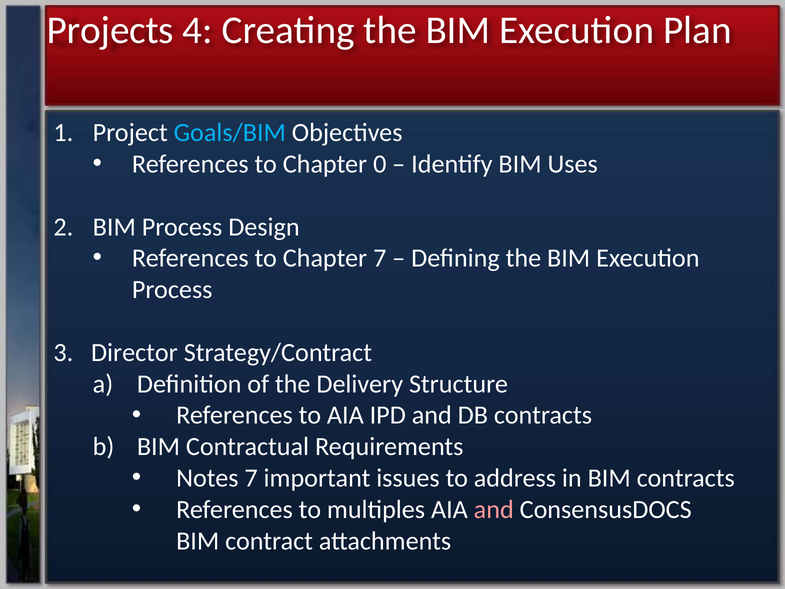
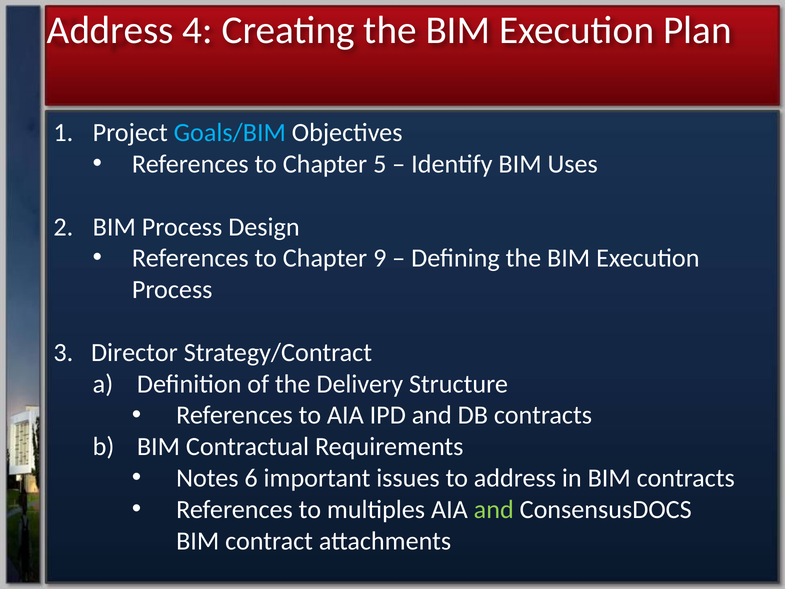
Projects at (110, 30): Projects -> Address
0: 0 -> 5
Chapter 7: 7 -> 9
Notes 7: 7 -> 6
and at (494, 509) colour: pink -> light green
